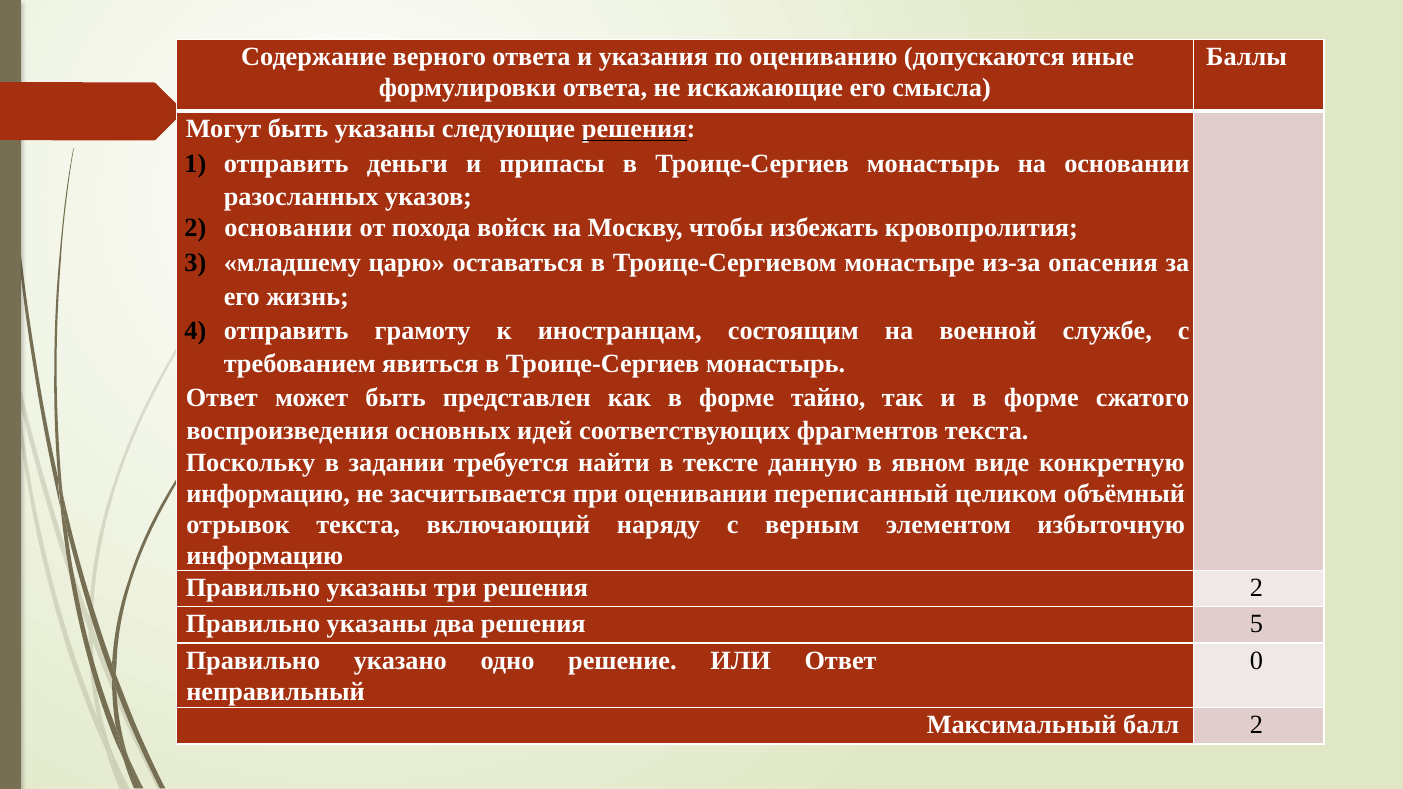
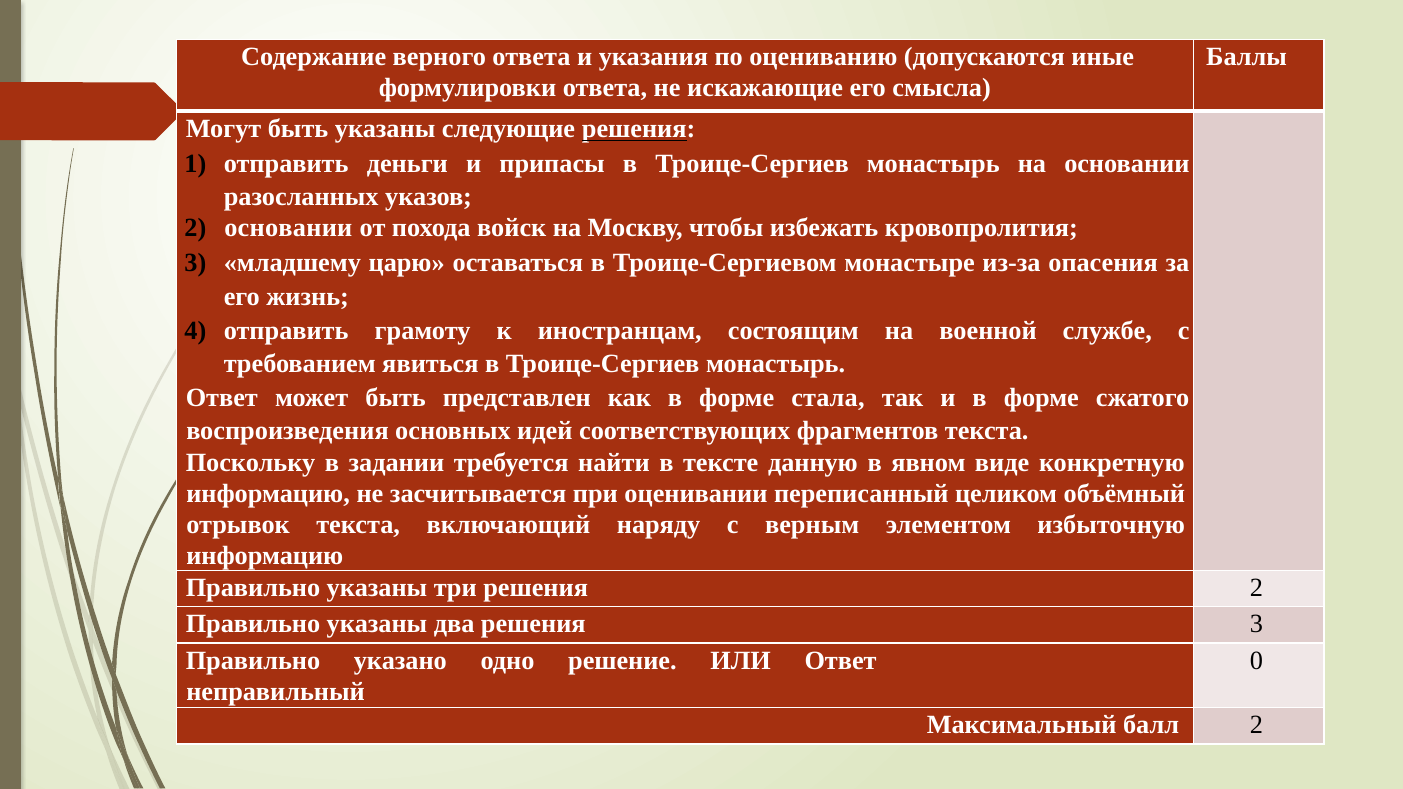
тайно: тайно -> стала
решения 5: 5 -> 3
